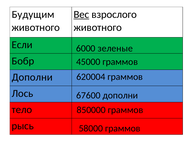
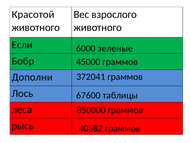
Будущим: Будущим -> Красотой
Вес underline: present -> none
620004: 620004 -> 372041
67600 дополни: дополни -> таблицы
тело: тело -> леса
58000: 58000 -> 40582
